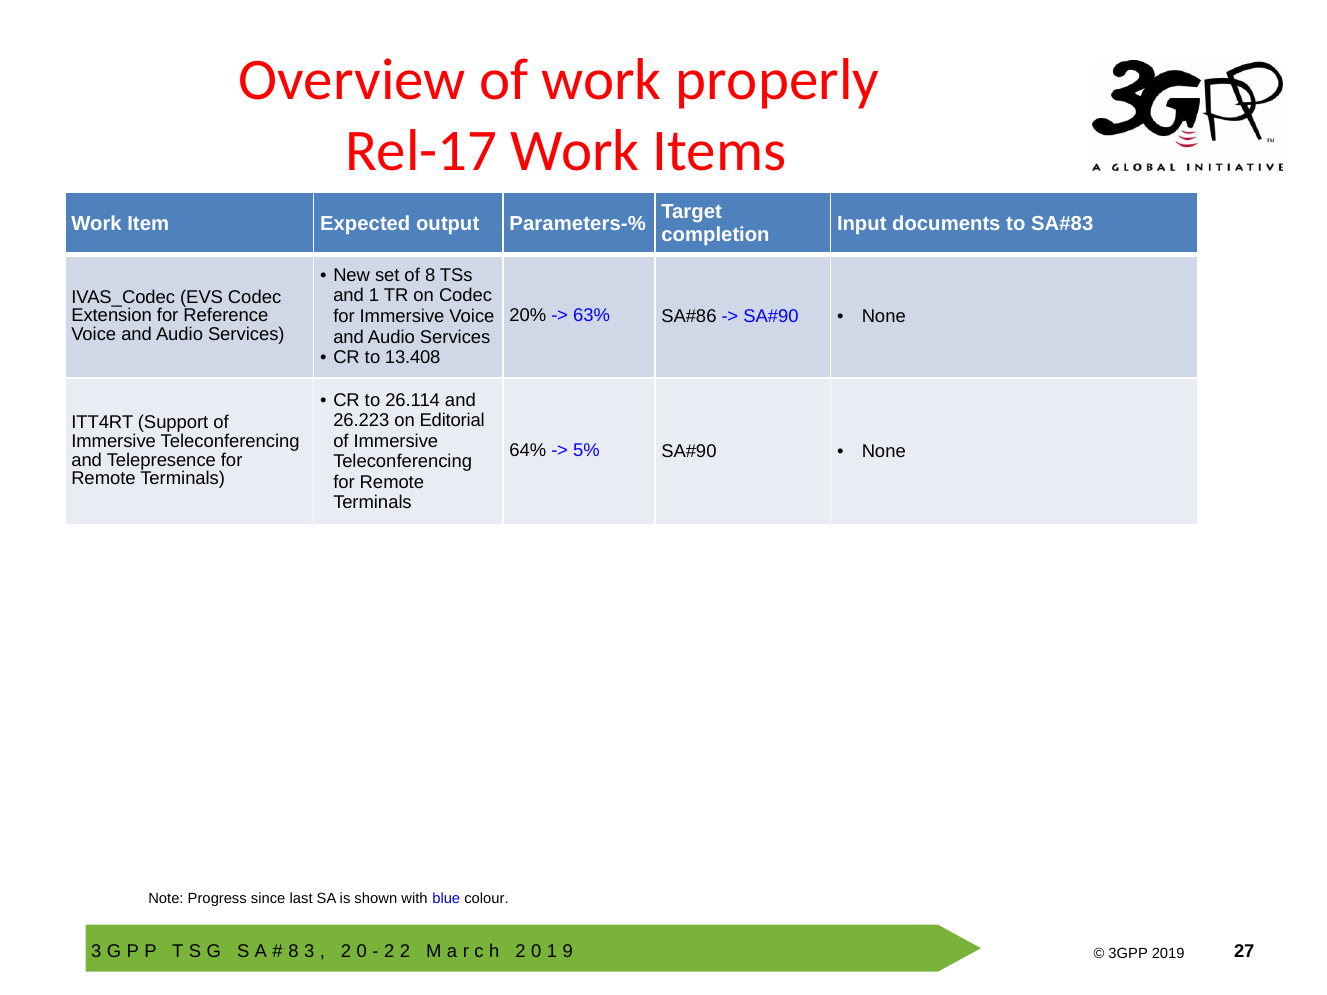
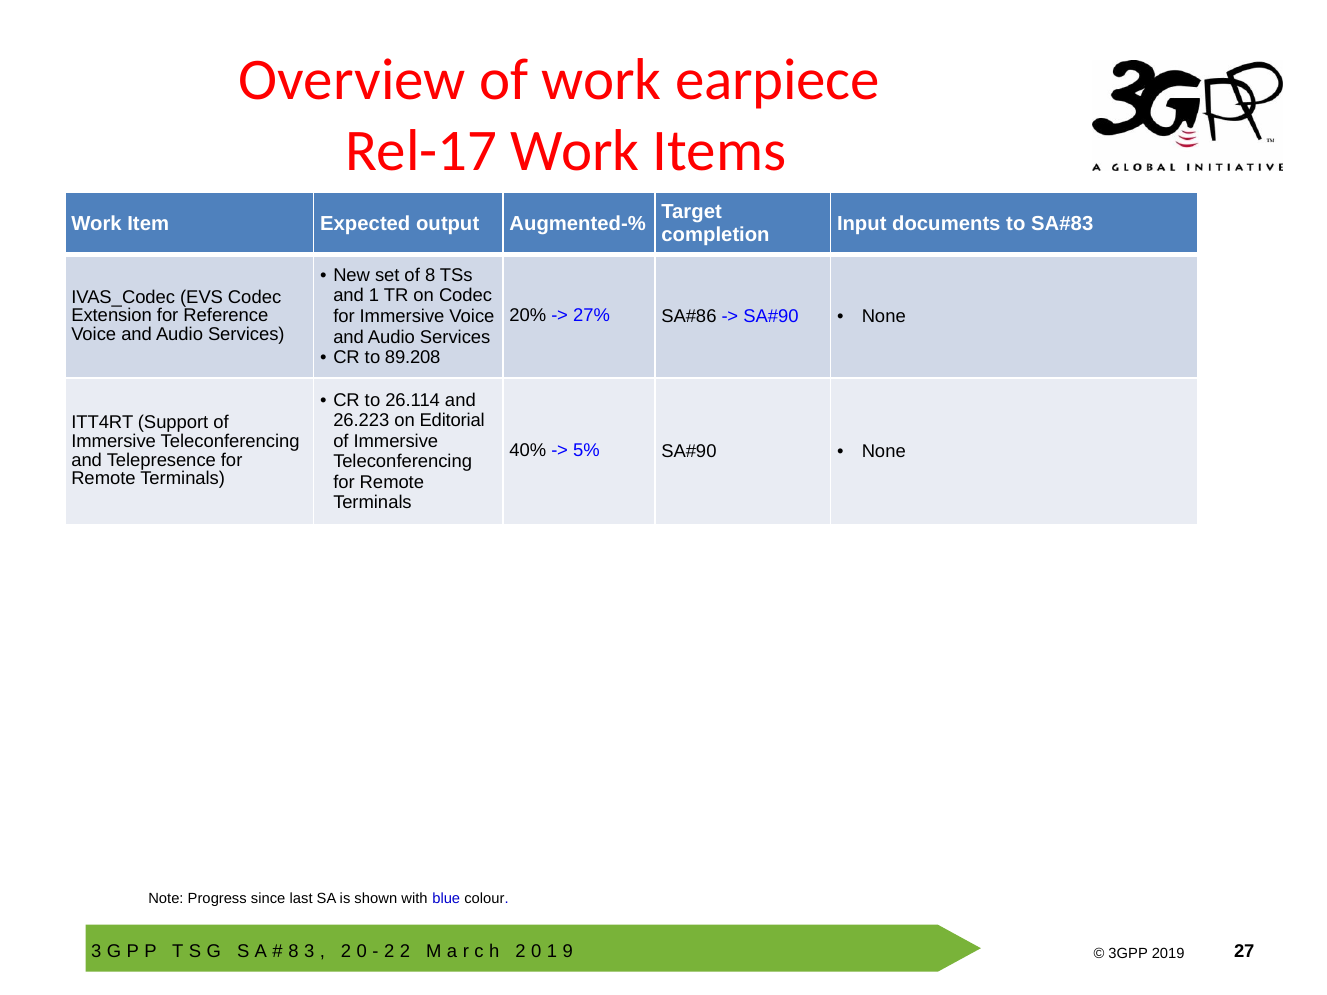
properly: properly -> earpiece
Parameters-%: Parameters-% -> Augmented-%
63%: 63% -> 27%
13.408: 13.408 -> 89.208
64%: 64% -> 40%
